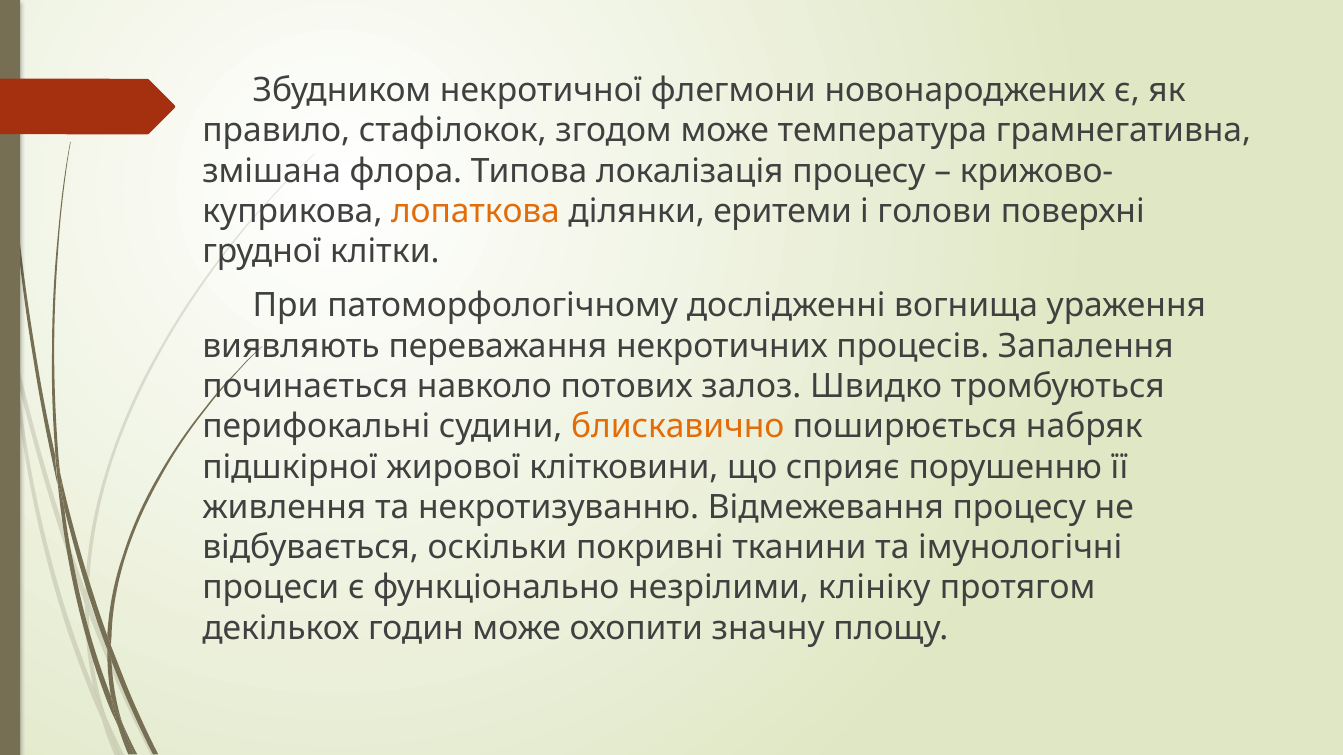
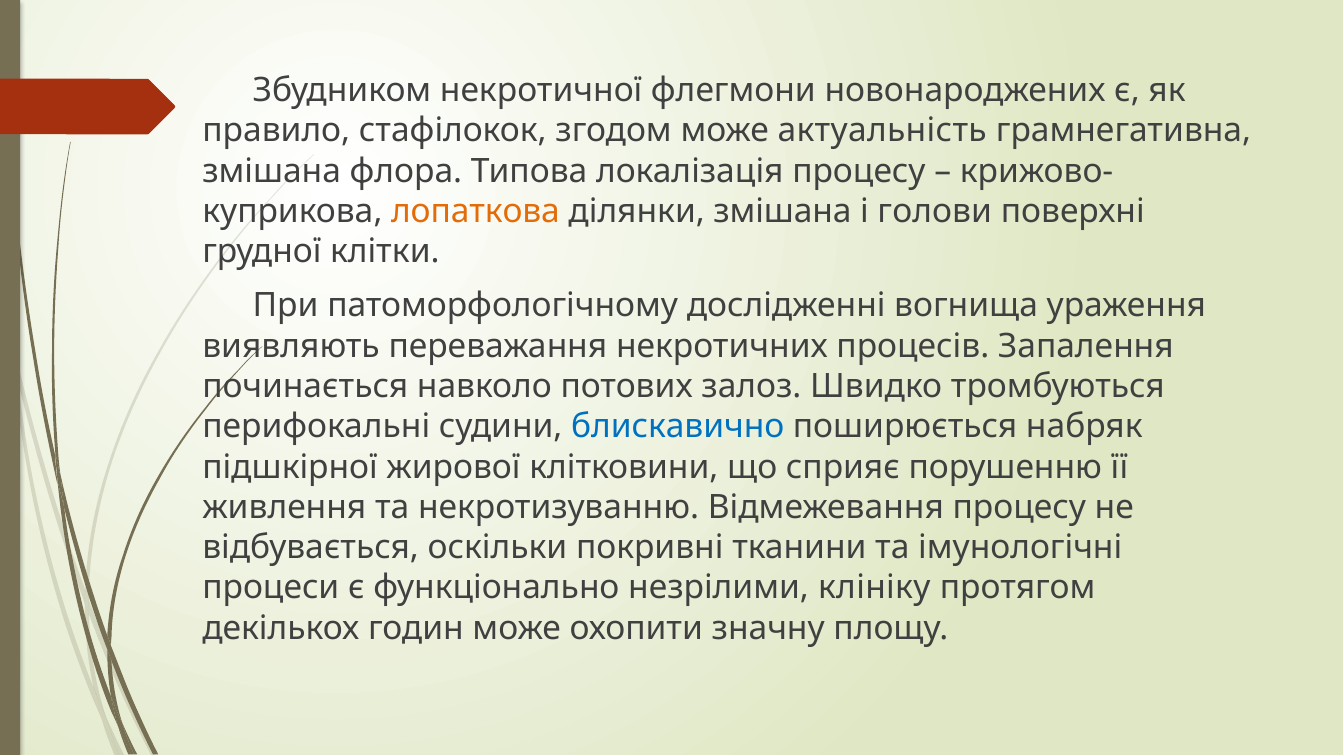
температура: температура -> актуальність
ділянки еритеми: еритеми -> змішана
блискавично colour: orange -> blue
